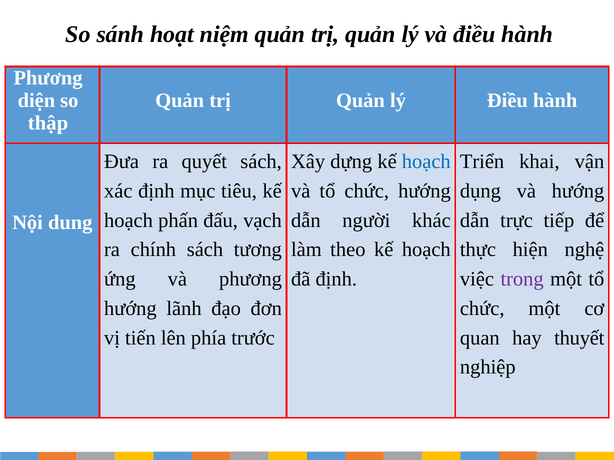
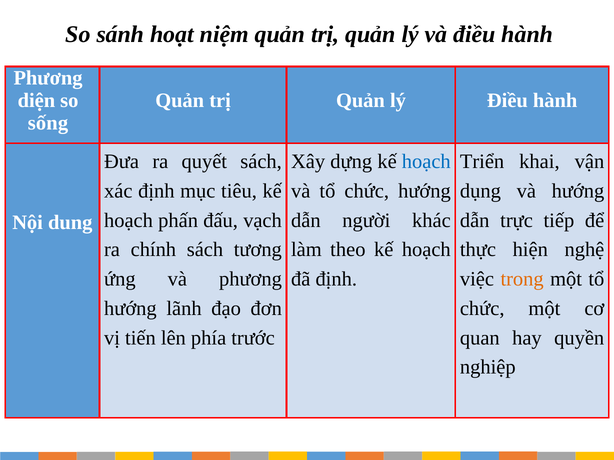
thập: thập -> sống
trong colour: purple -> orange
thuyết: thuyết -> quyền
